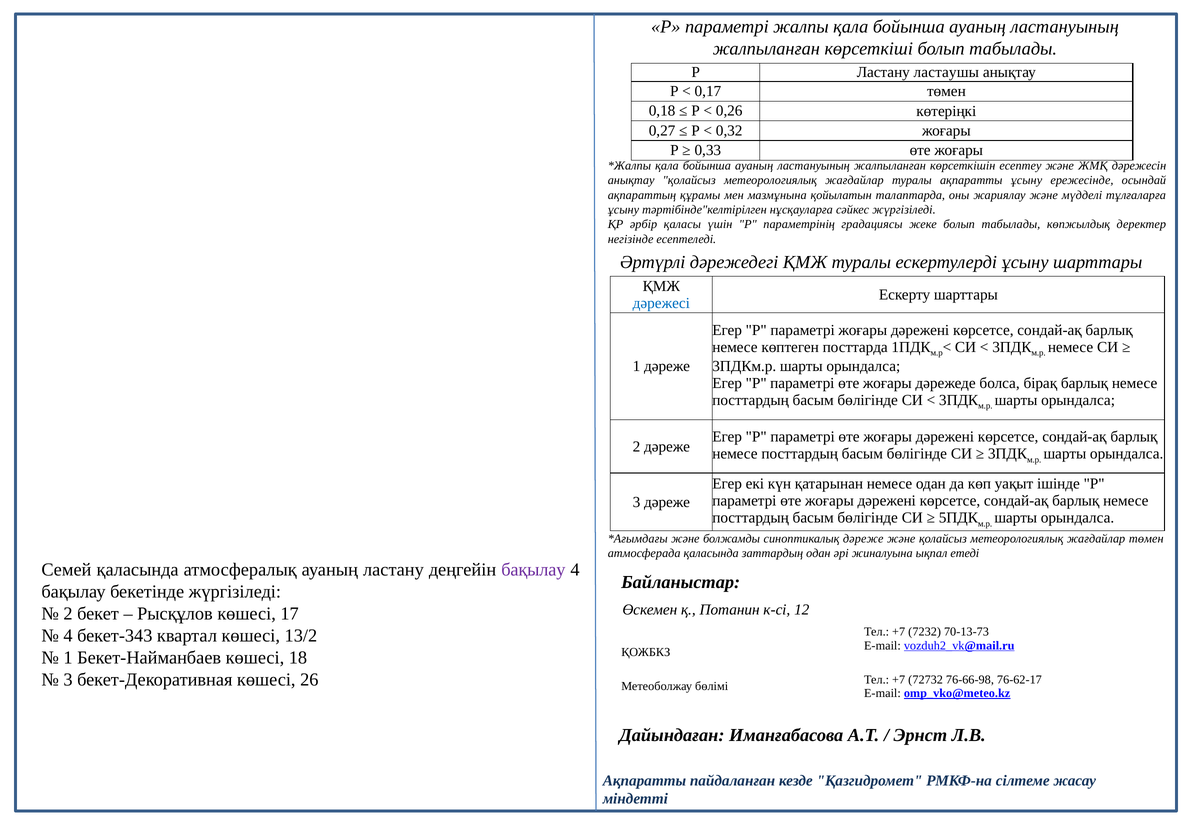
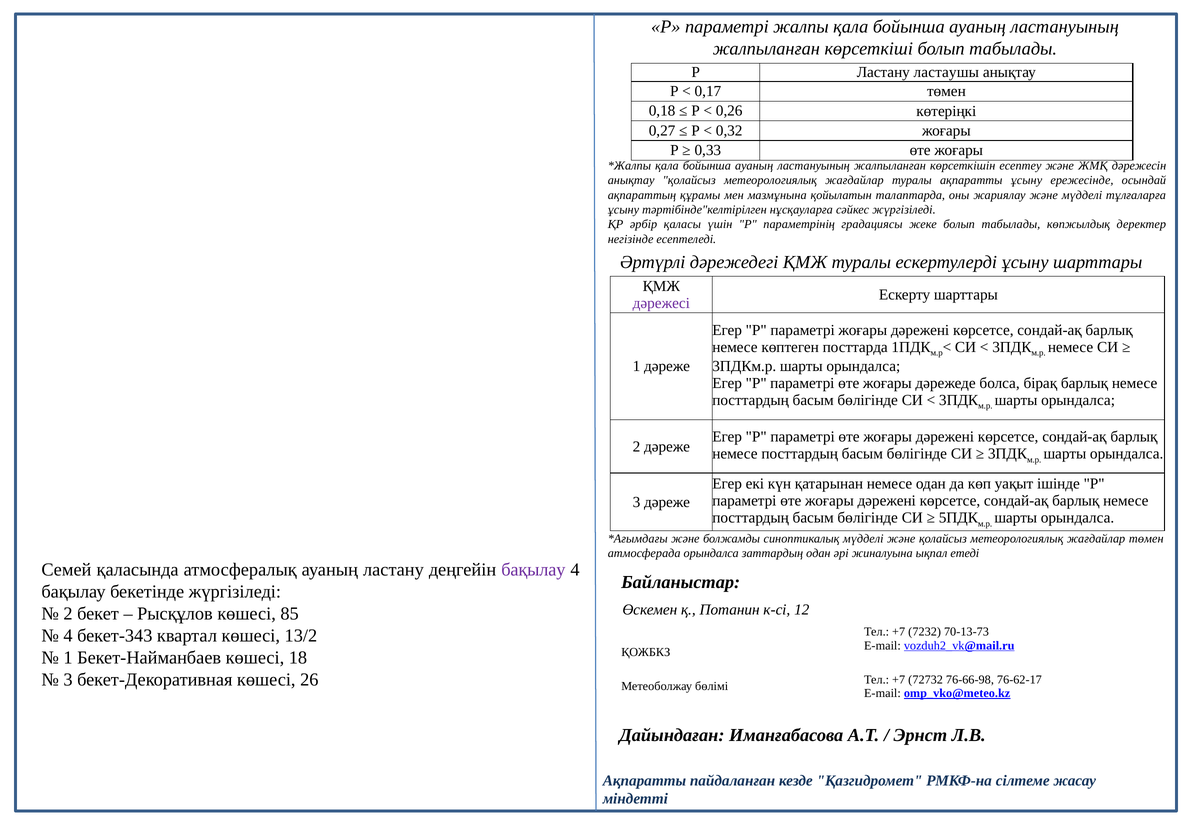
дәрежесі colour: blue -> purple
синоптикалық дәреже: дәреже -> мүдделі
атмосферада қаласында: қаласында -> орындалса
17: 17 -> 85
